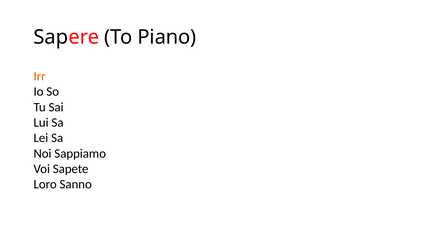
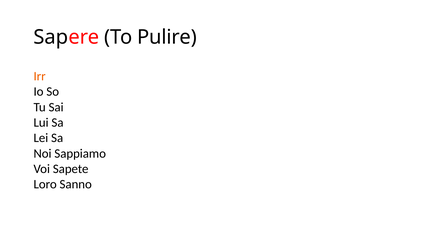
Piano: Piano -> Pulire
